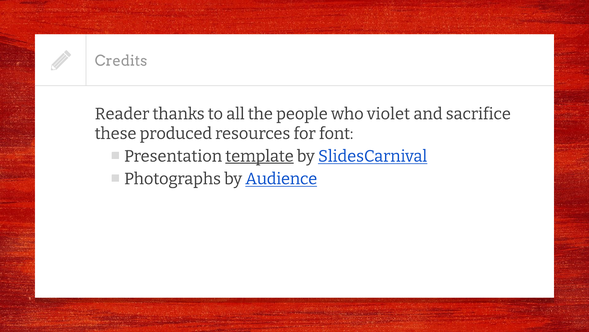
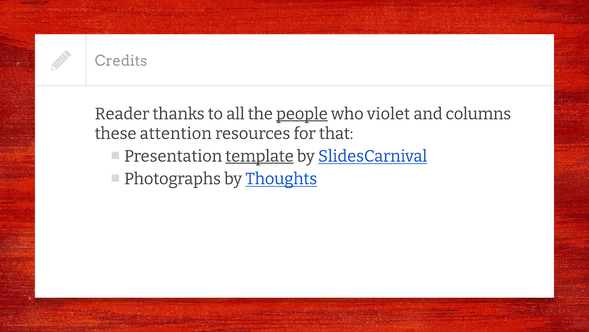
people underline: none -> present
sacrifice: sacrifice -> columns
produced: produced -> attention
font: font -> that
Audience: Audience -> Thoughts
